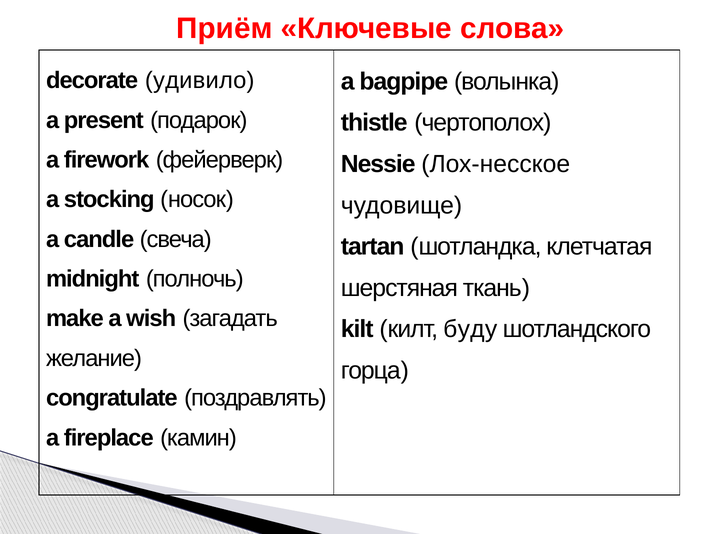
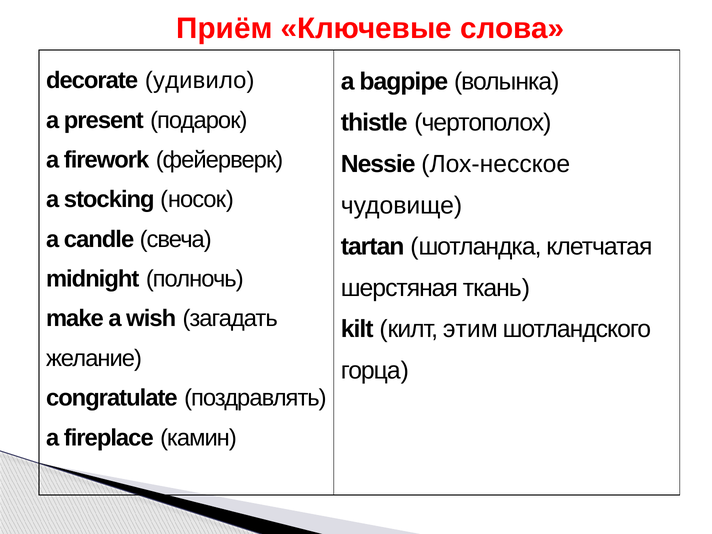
буду: буду -> этим
